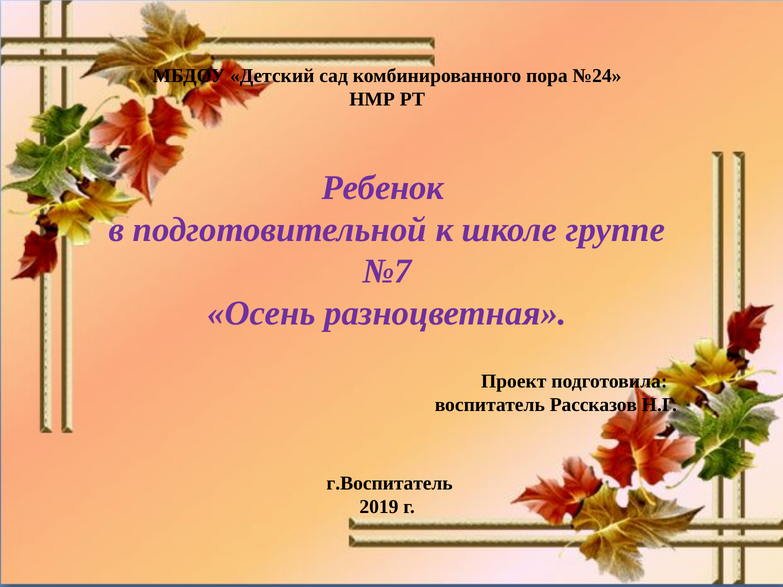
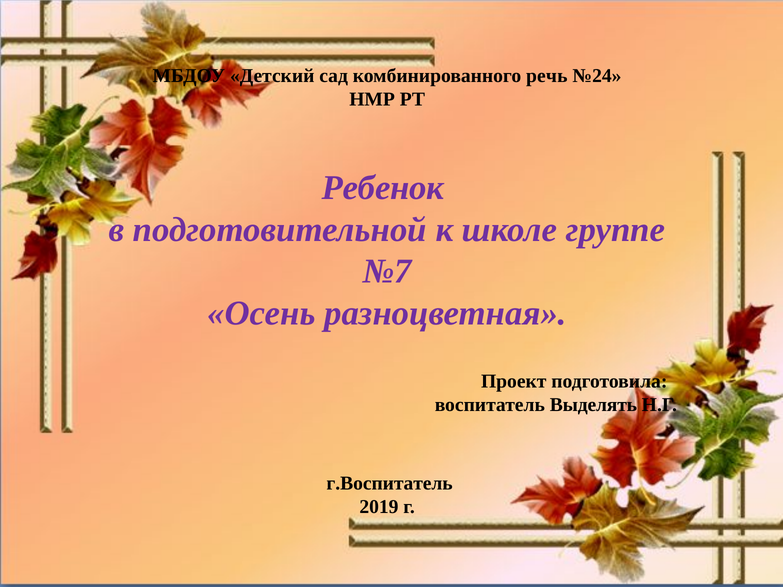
пора: пора -> речь
Рассказов: Рассказов -> Выделять
